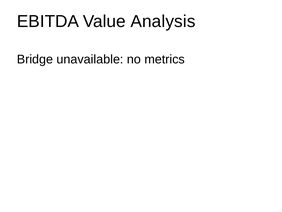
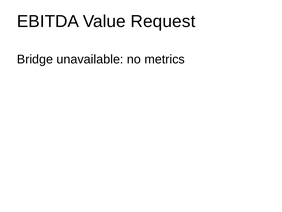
Analysis: Analysis -> Request
